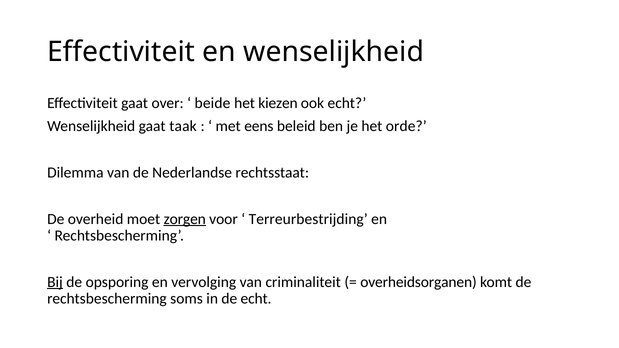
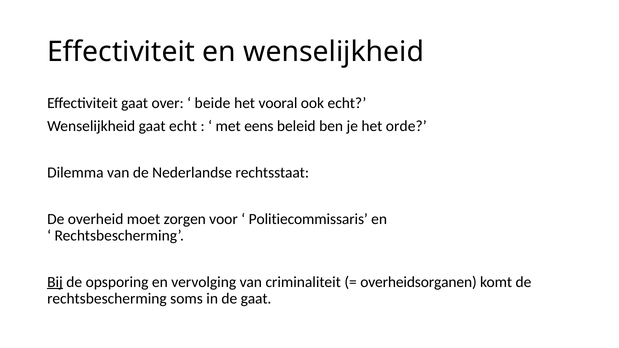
kiezen: kiezen -> vooral
gaat taak: taak -> echt
zorgen underline: present -> none
Terreurbestrijding: Terreurbestrijding -> Politiecommissaris
de echt: echt -> gaat
